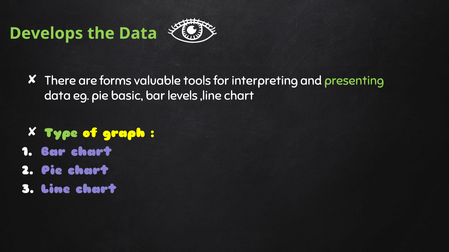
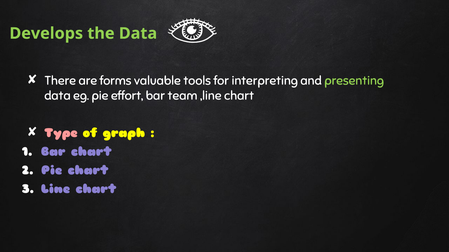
basic: basic -> effort
levels: levels -> team
Type colour: light green -> pink
